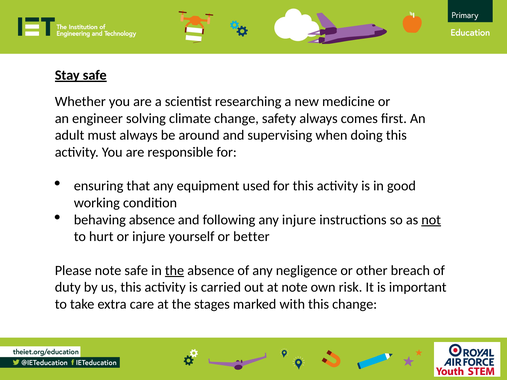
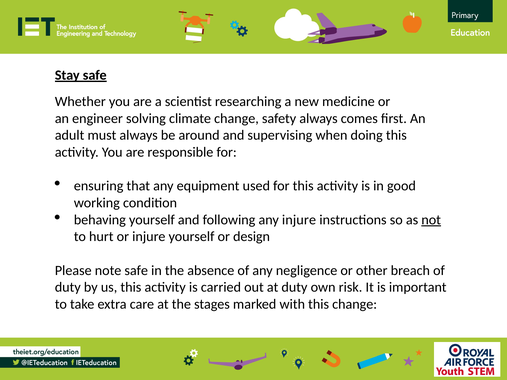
behaving absence: absence -> yourself
better: better -> design
the at (175, 271) underline: present -> none
at note: note -> duty
